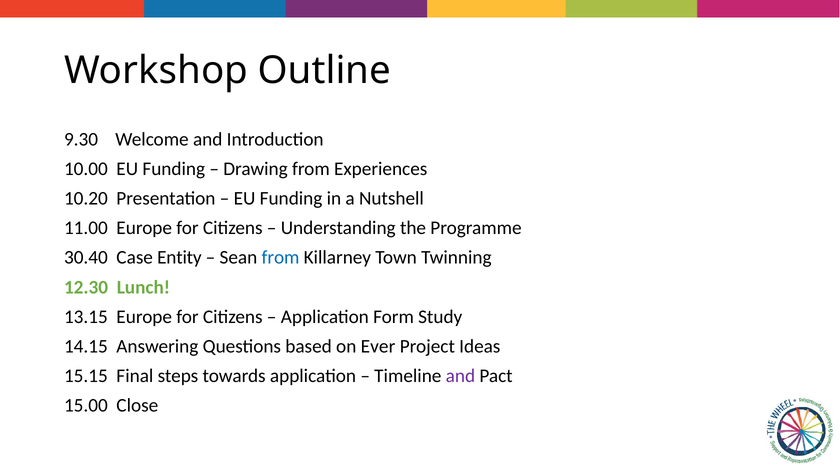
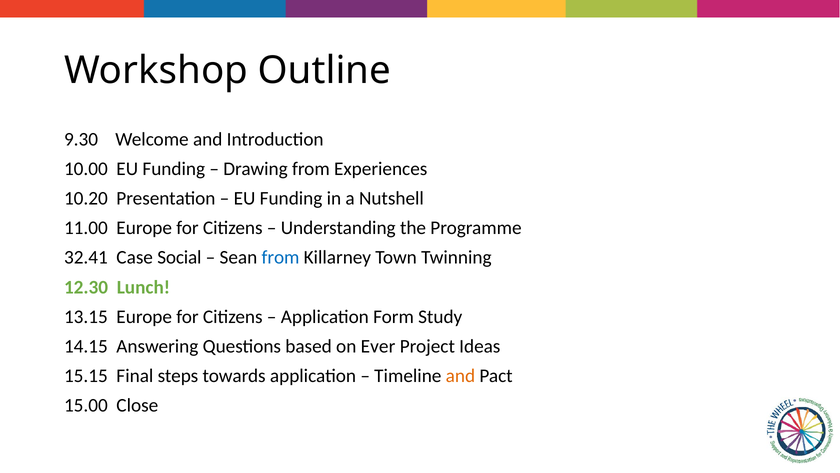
30.40: 30.40 -> 32.41
Entity: Entity -> Social
and at (460, 376) colour: purple -> orange
